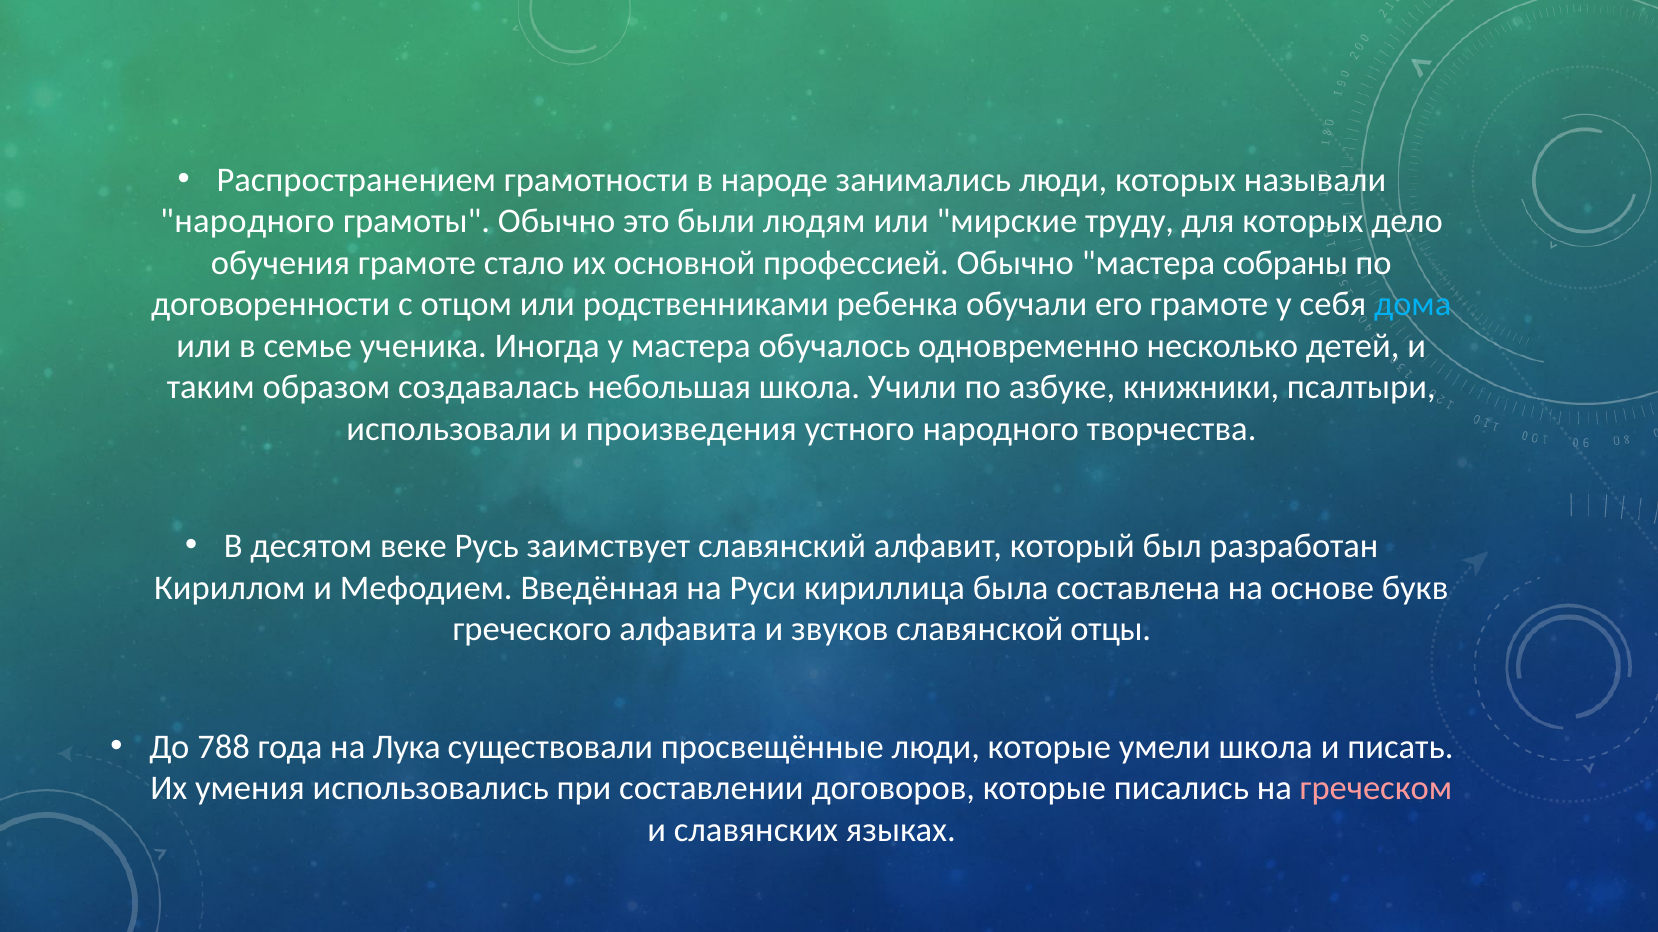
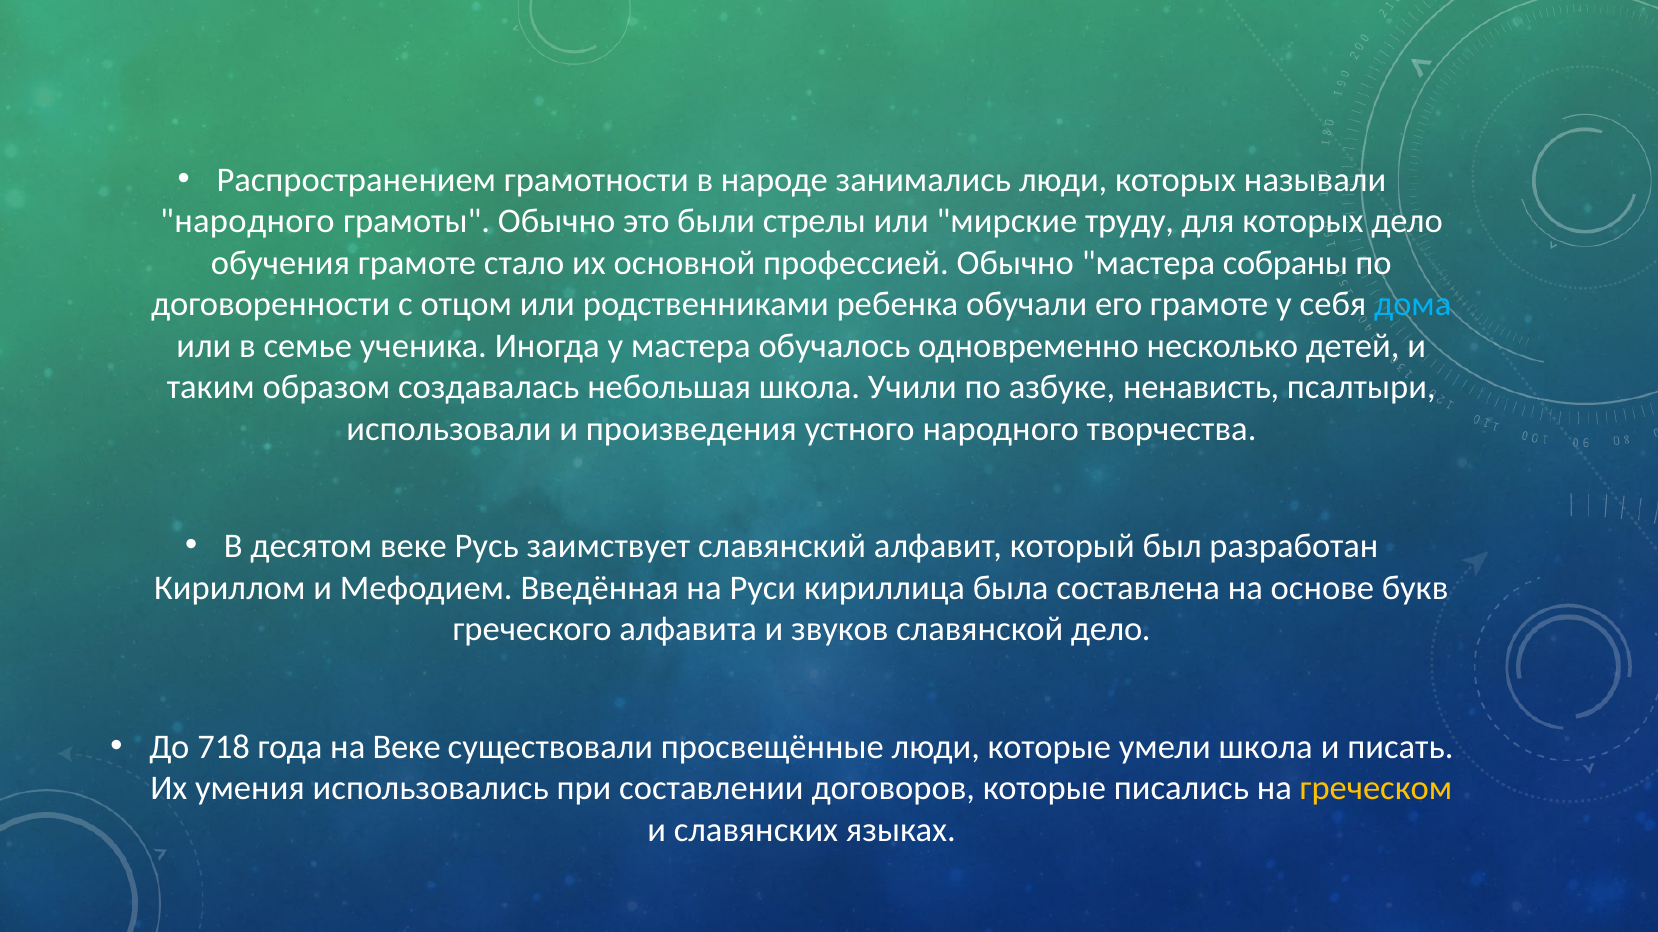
людям: людям -> стрелы
книжники: книжники -> ненависть
славянской отцы: отцы -> дело
788: 788 -> 718
на Лука: Лука -> Веке
греческом colour: pink -> yellow
